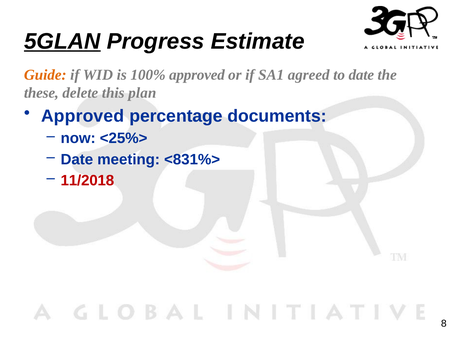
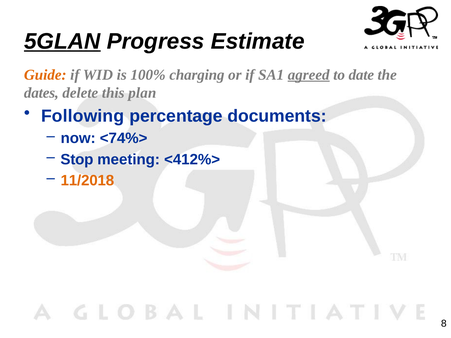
100% approved: approved -> charging
agreed underline: none -> present
these: these -> dates
Approved at (83, 116): Approved -> Following
<25%>: <25%> -> <74%>
Date at (77, 160): Date -> Stop
<831%>: <831%> -> <412%>
11/2018 colour: red -> orange
